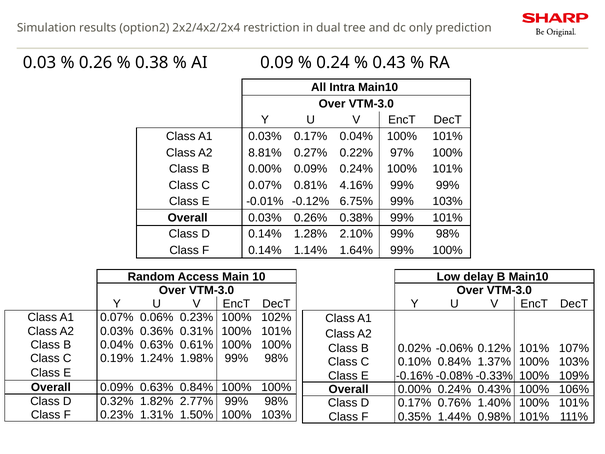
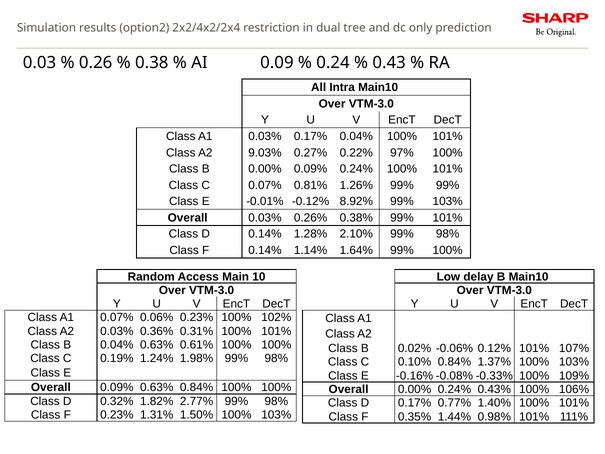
8.81%: 8.81% -> 9.03%
4.16%: 4.16% -> 1.26%
6.75%: 6.75% -> 8.92%
0.76%: 0.76% -> 0.77%
